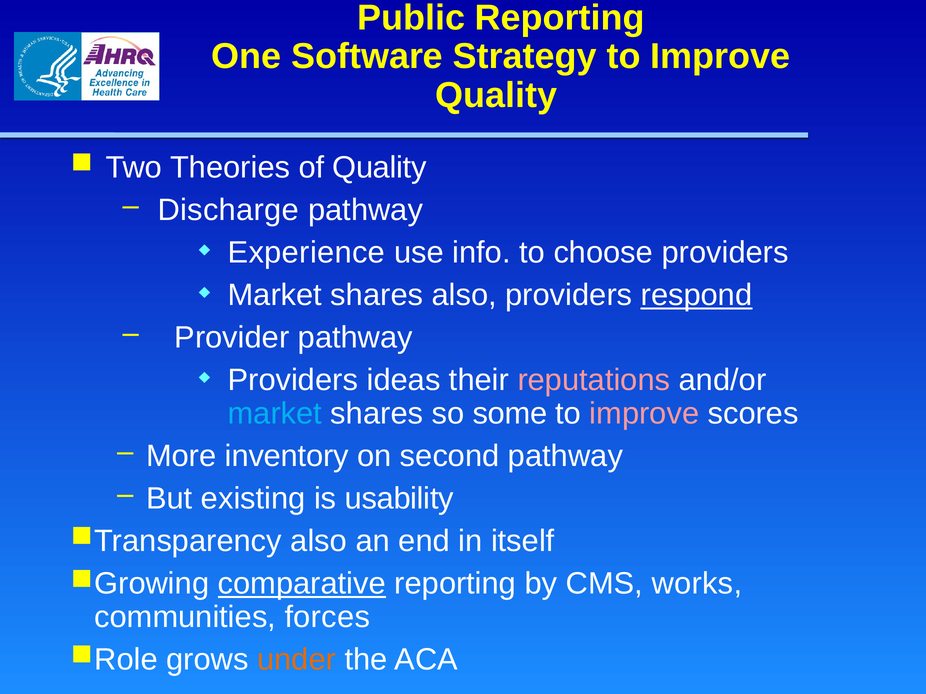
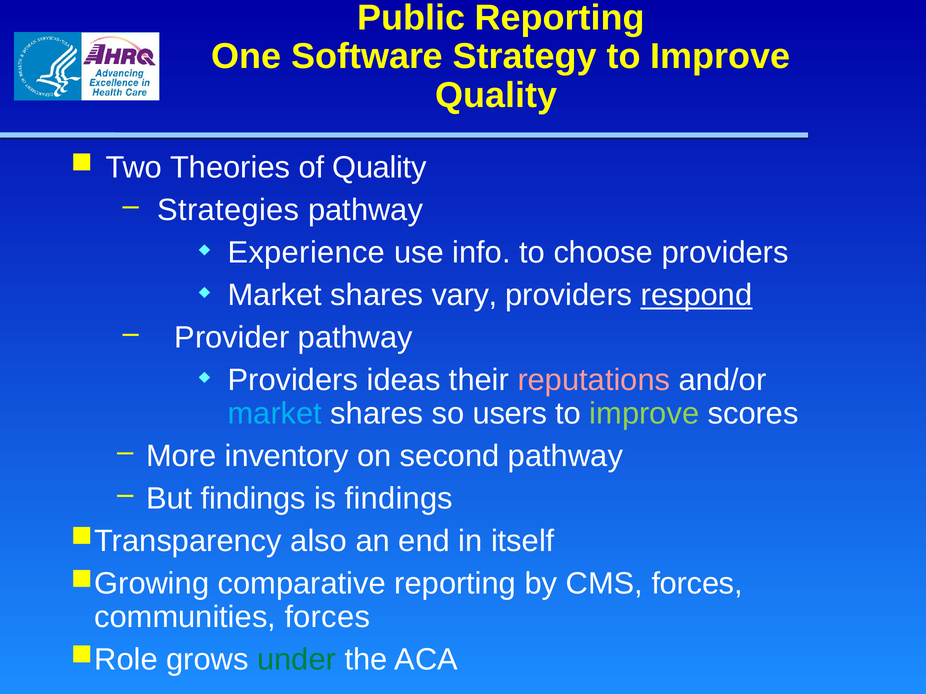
Discharge: Discharge -> Strategies
shares also: also -> vary
some: some -> users
improve at (644, 414) colour: pink -> light green
But existing: existing -> findings
is usability: usability -> findings
comparative underline: present -> none
CMS works: works -> forces
under colour: orange -> green
